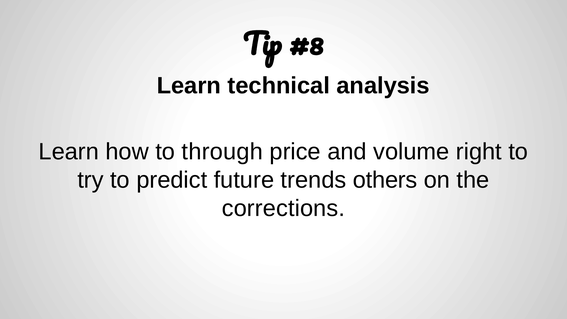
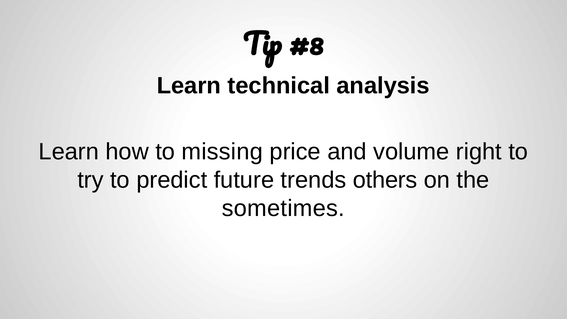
through: through -> missing
corrections: corrections -> sometimes
